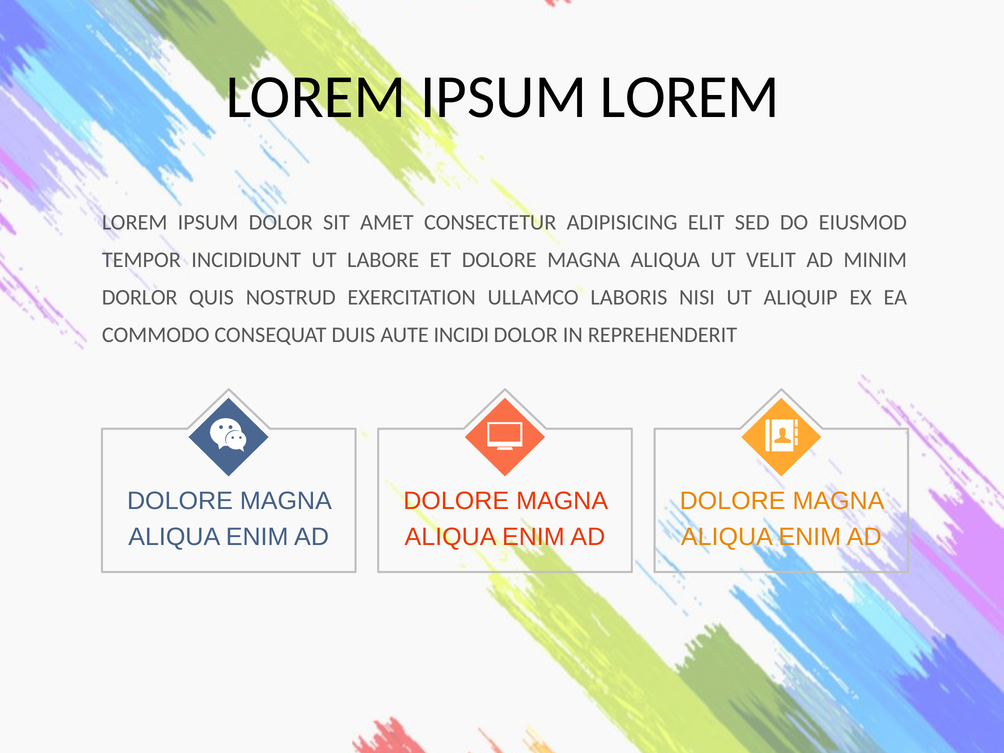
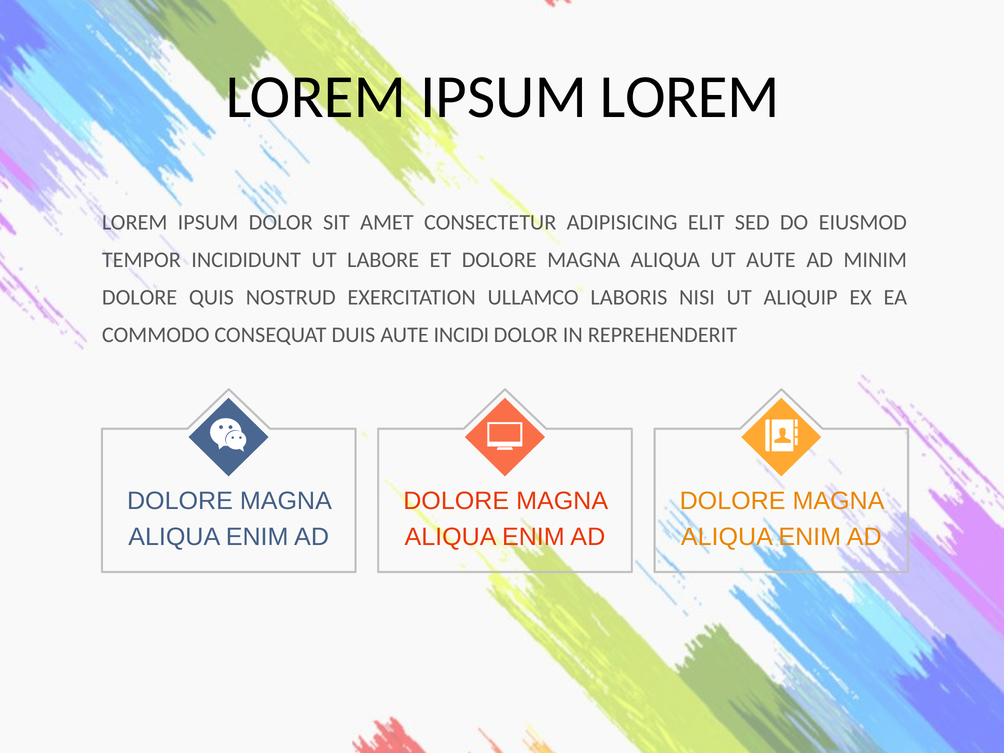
UT VELIT: VELIT -> AUTE
DORLOR at (140, 297): DORLOR -> DOLORE
